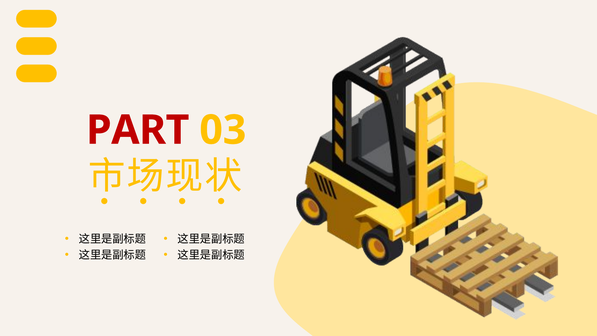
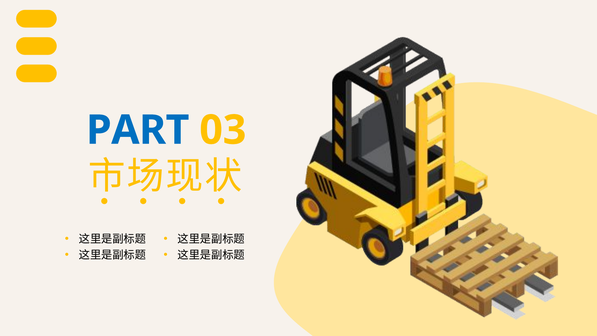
PART colour: red -> blue
